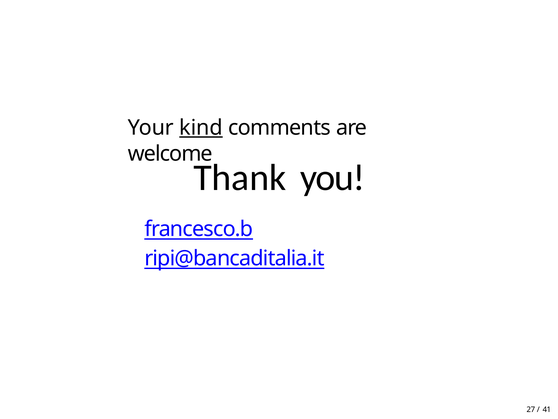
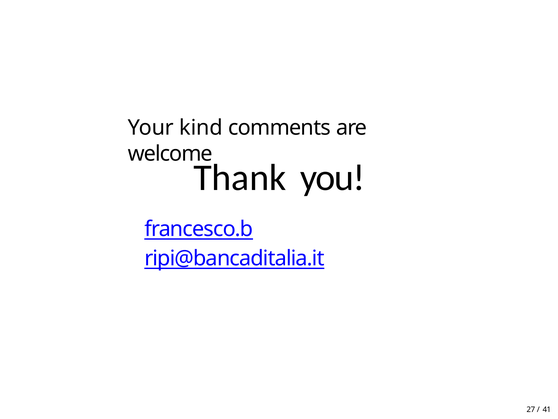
kind underline: present -> none
